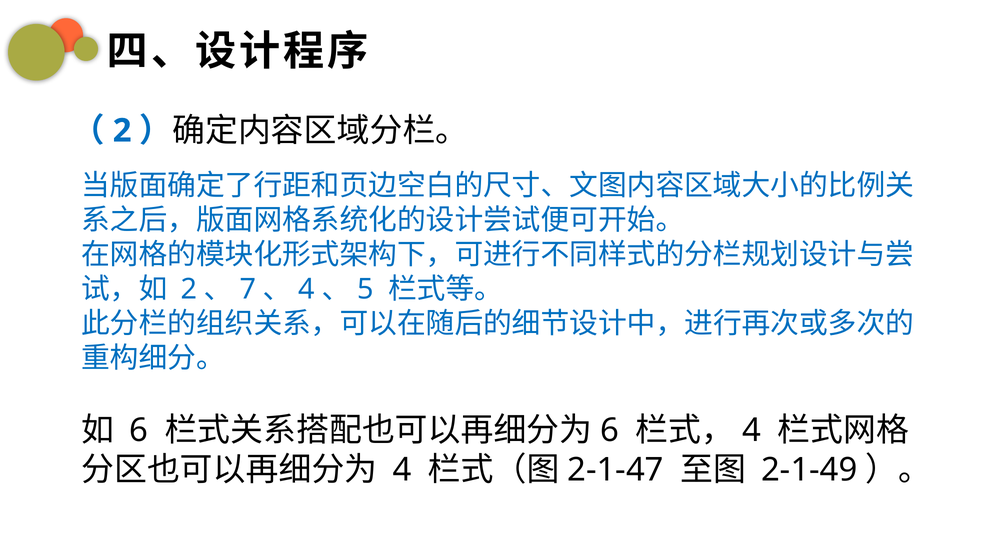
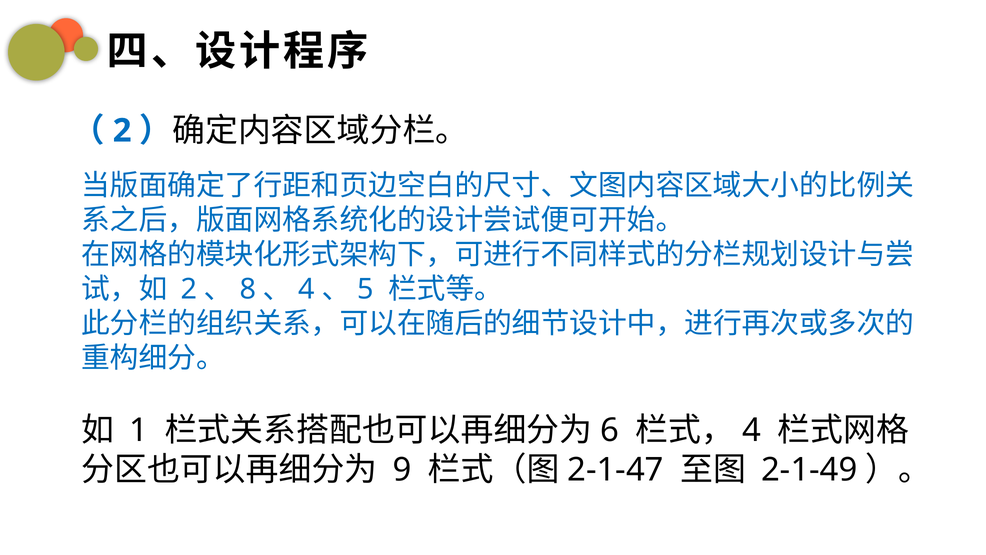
7: 7 -> 8
6 at (139, 430): 6 -> 1
4 at (402, 469): 4 -> 9
